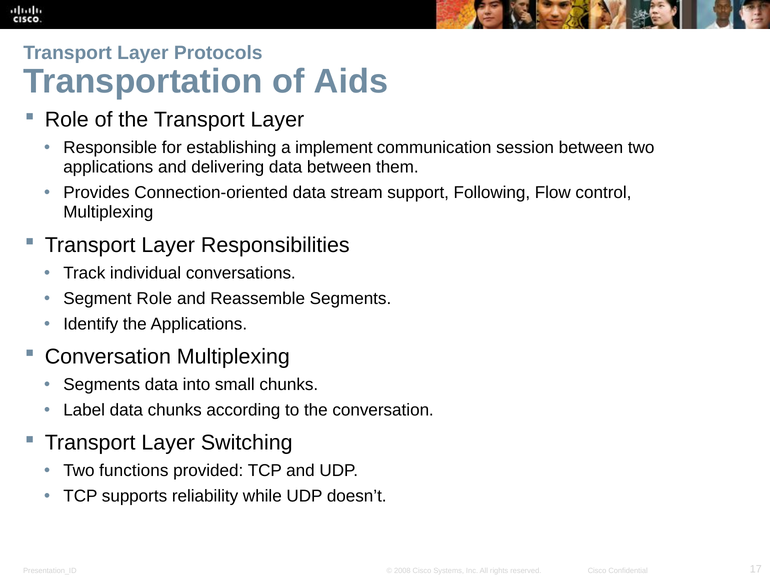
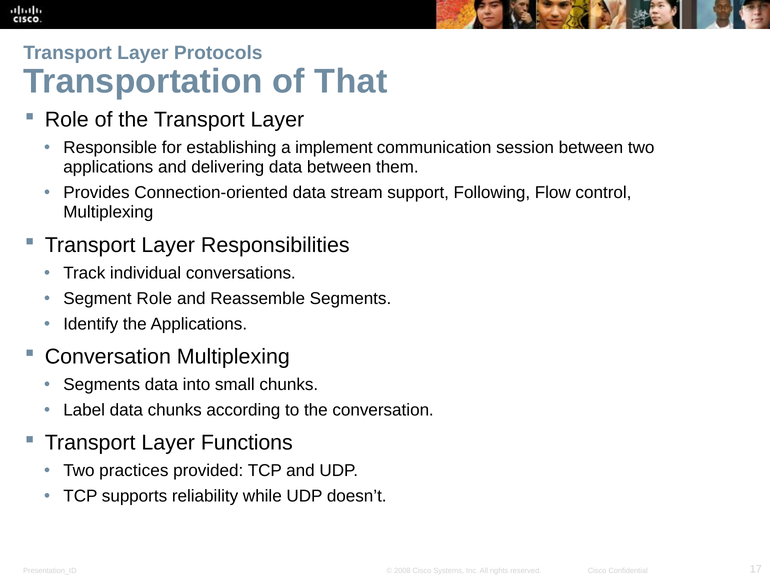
Aids: Aids -> That
Switching: Switching -> Functions
functions: functions -> practices
